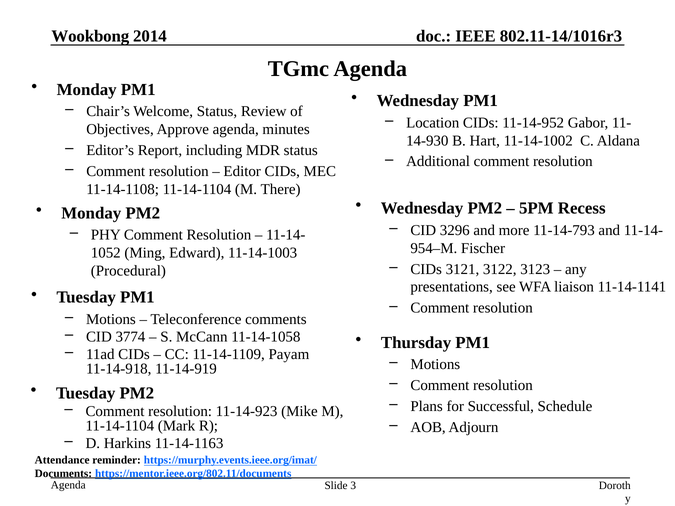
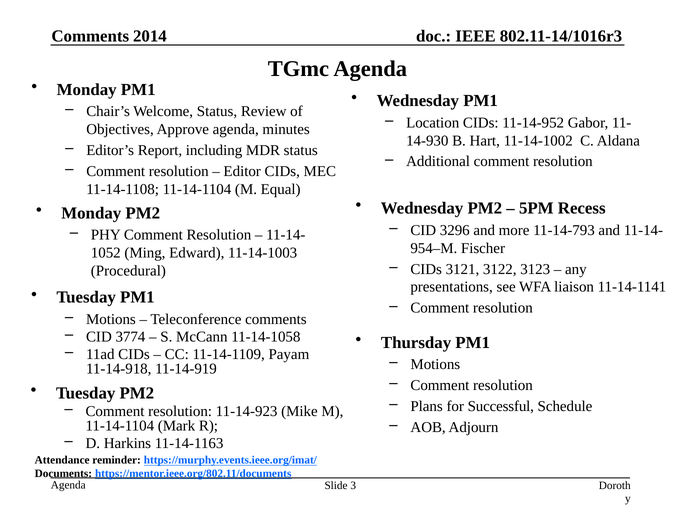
Wookbong at (90, 36): Wookbong -> Comments
There: There -> Equal
